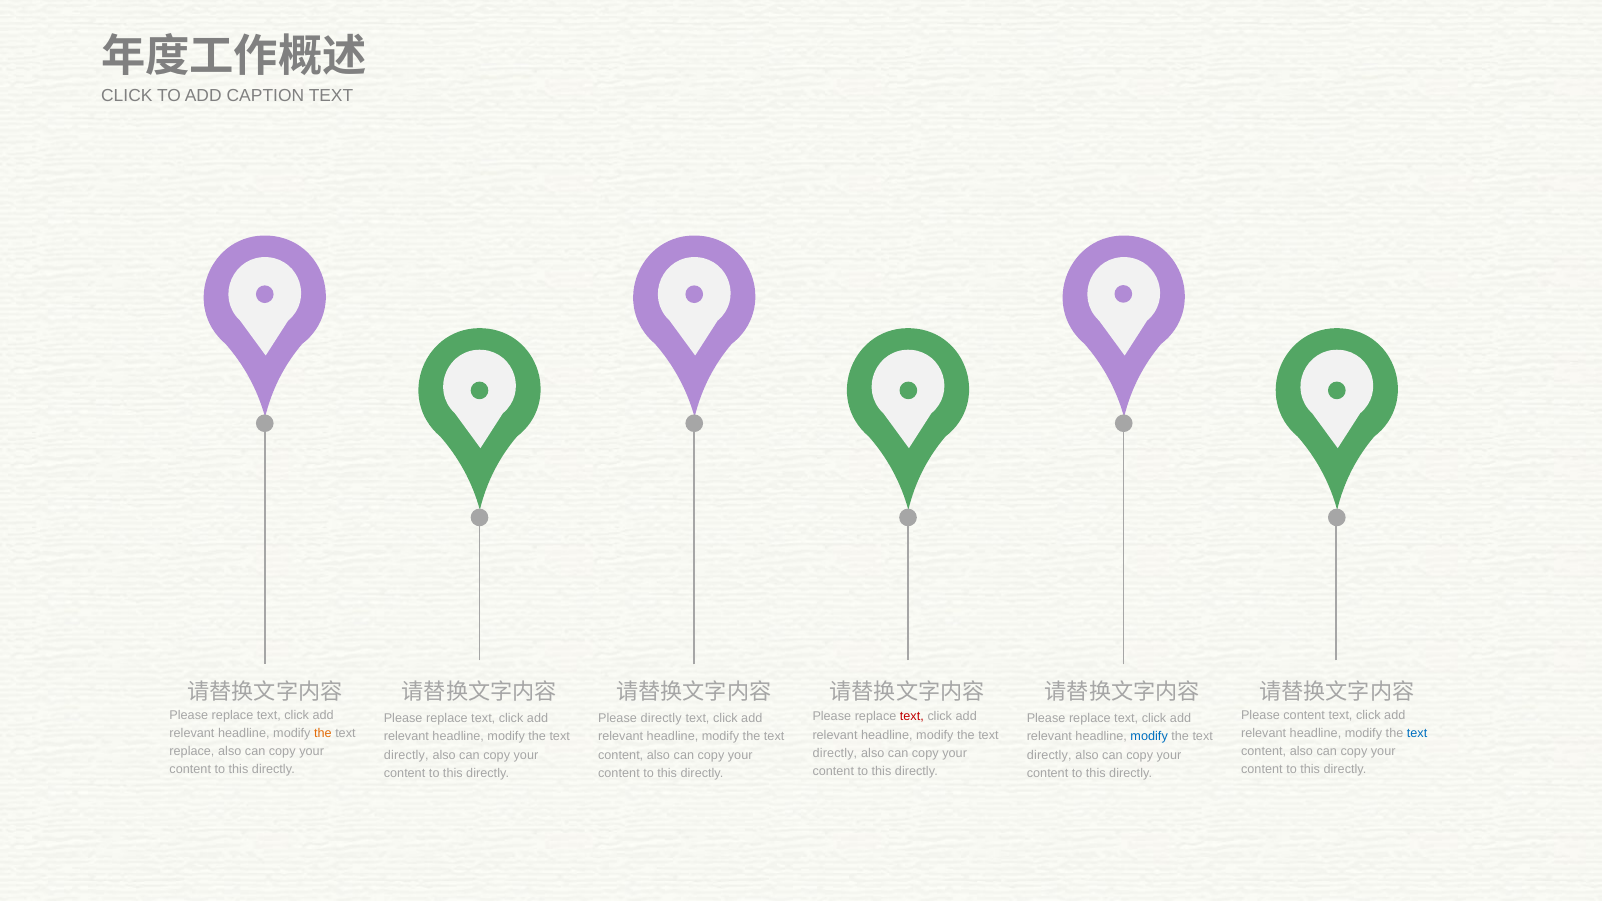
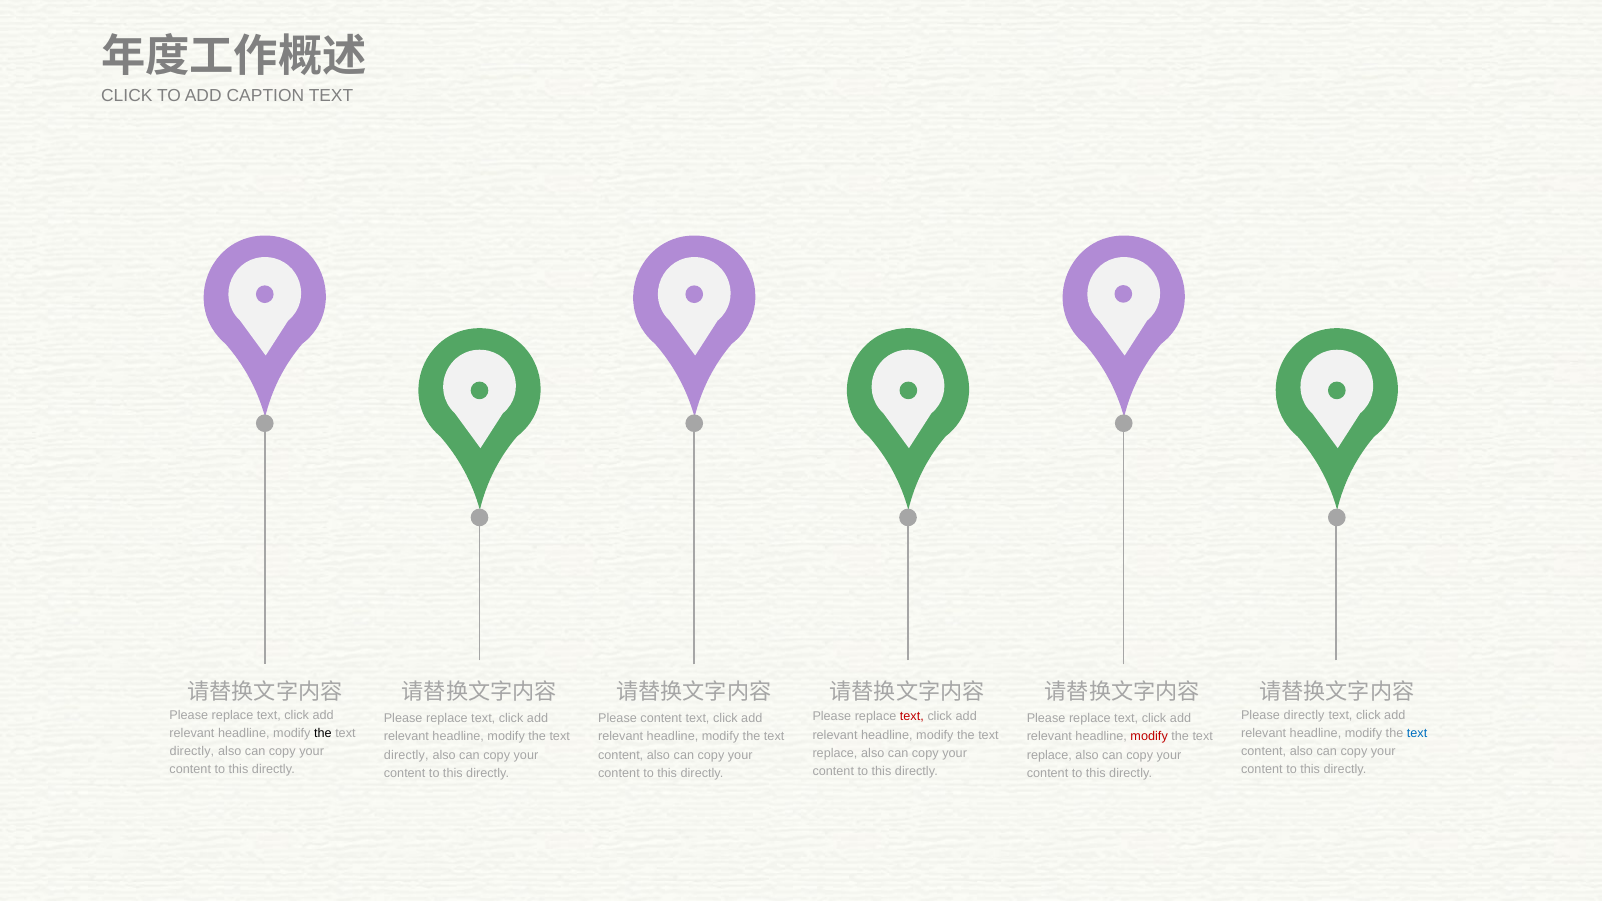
Please content: content -> directly
Please directly: directly -> content
the at (323, 733) colour: orange -> black
modify at (1149, 737) colour: blue -> red
replace at (192, 751): replace -> directly
directly at (835, 753): directly -> replace
directly at (1049, 755): directly -> replace
